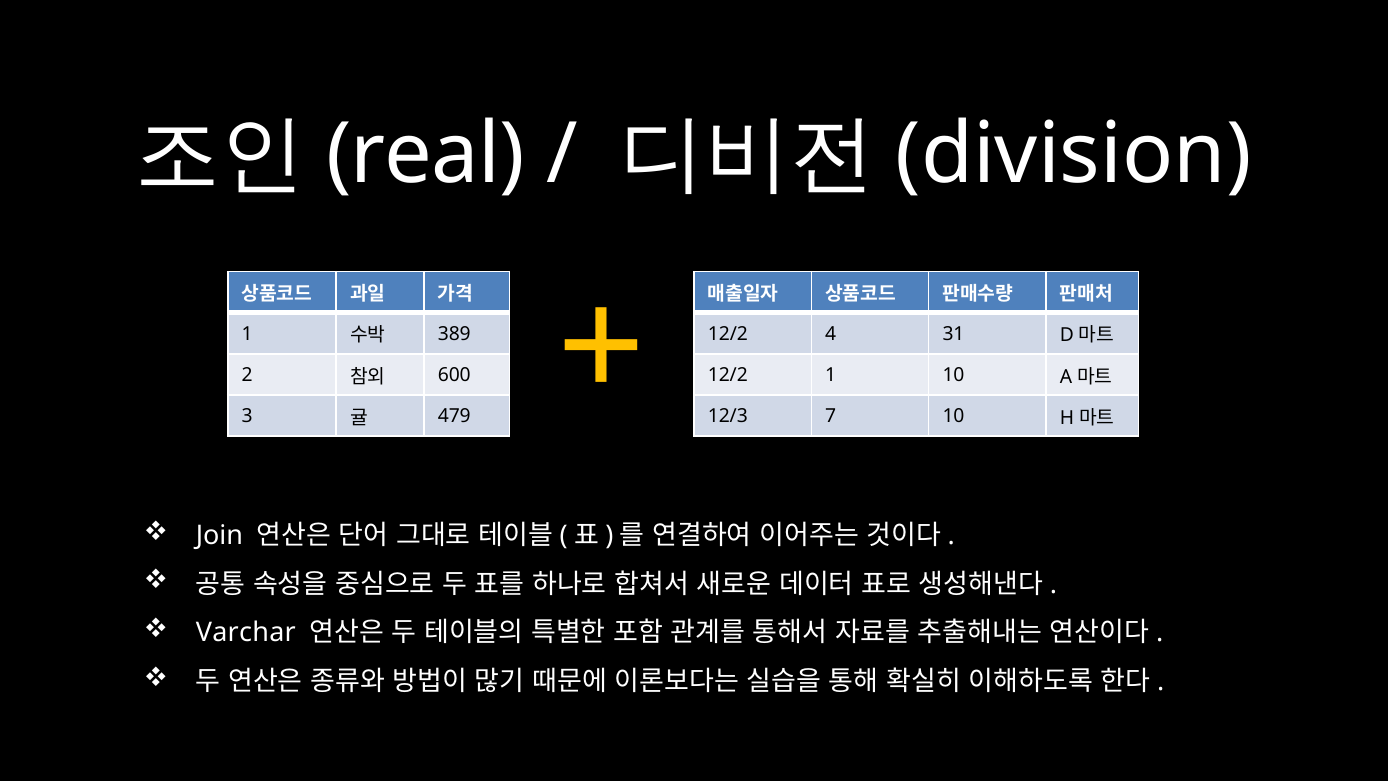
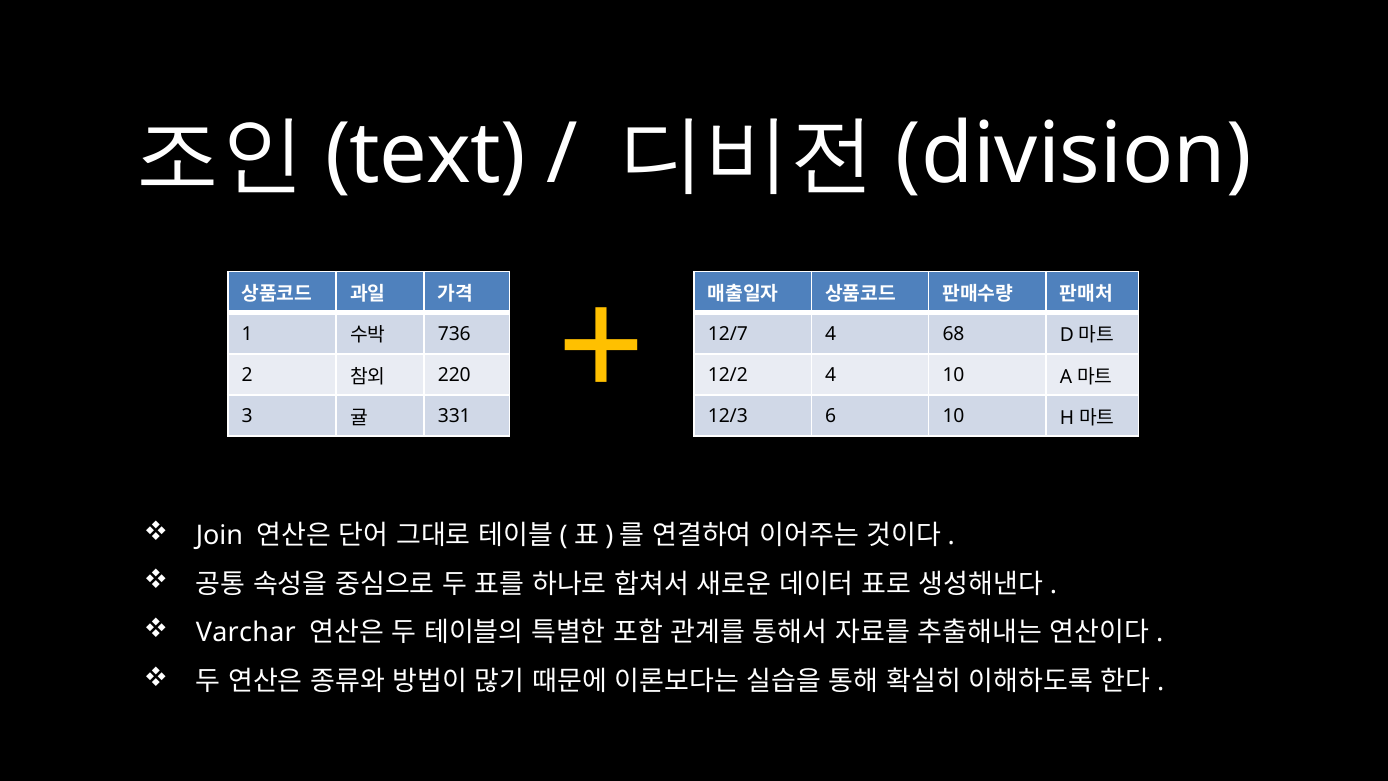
real: real -> text
389: 389 -> 736
12/2 at (728, 334): 12/2 -> 12/7
31: 31 -> 68
600: 600 -> 220
12/2 1: 1 -> 4
479: 479 -> 331
7: 7 -> 6
